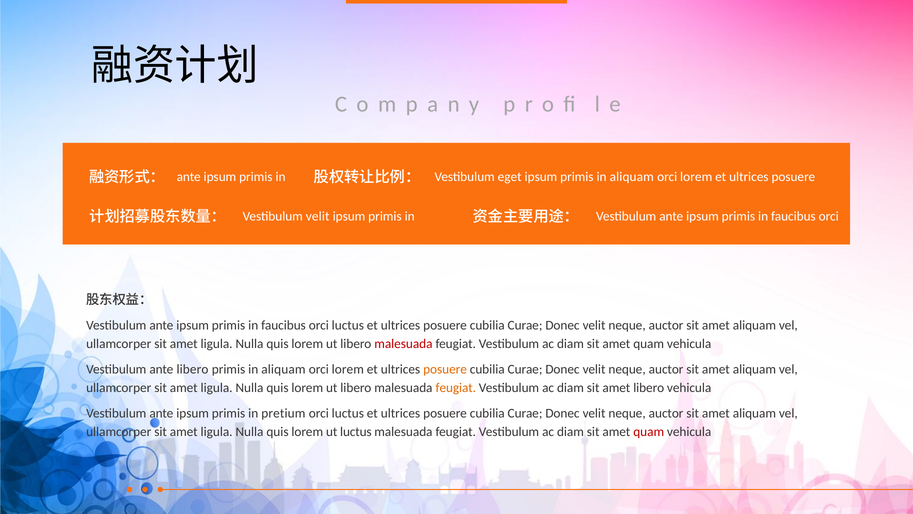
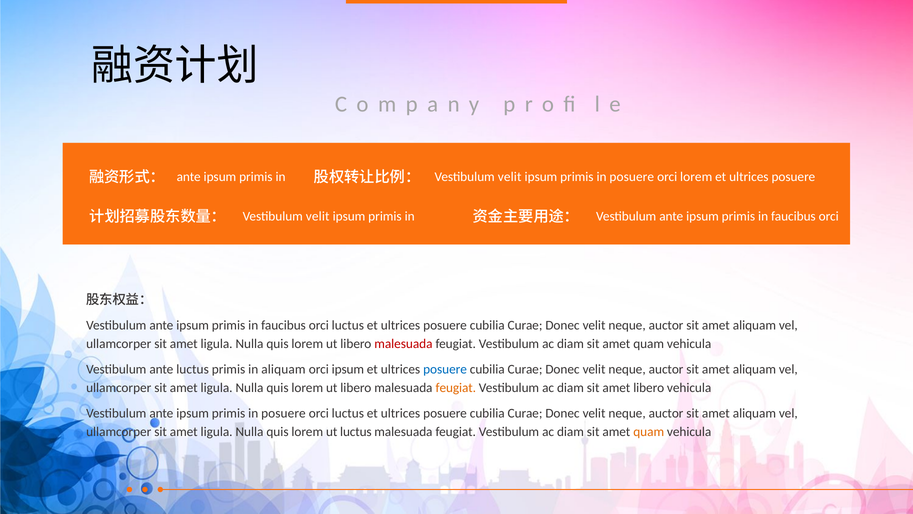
eget at (510, 177): eget -> velit
aliquam at (632, 177): aliquam -> posuere
ante libero: libero -> luctus
lorem at (348, 369): lorem -> ipsum
posuere at (445, 369) colour: orange -> blue
pretium at (283, 413): pretium -> posuere
quam at (649, 431) colour: red -> orange
